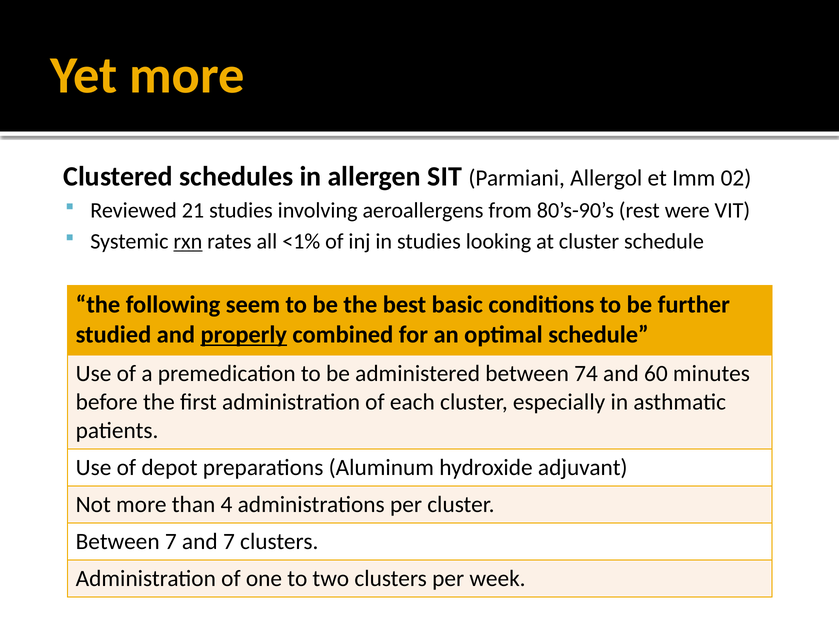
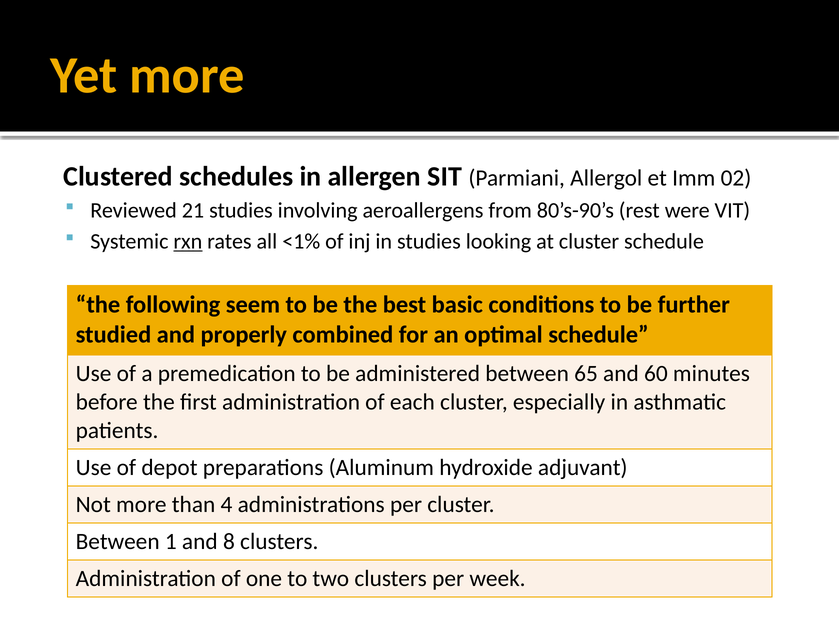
properly underline: present -> none
74: 74 -> 65
Between 7: 7 -> 1
and 7: 7 -> 8
